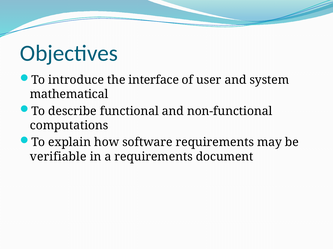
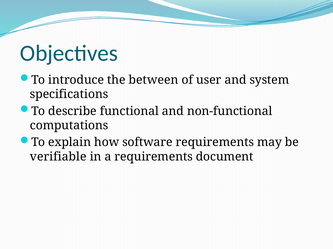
interface: interface -> between
mathematical: mathematical -> specifications
